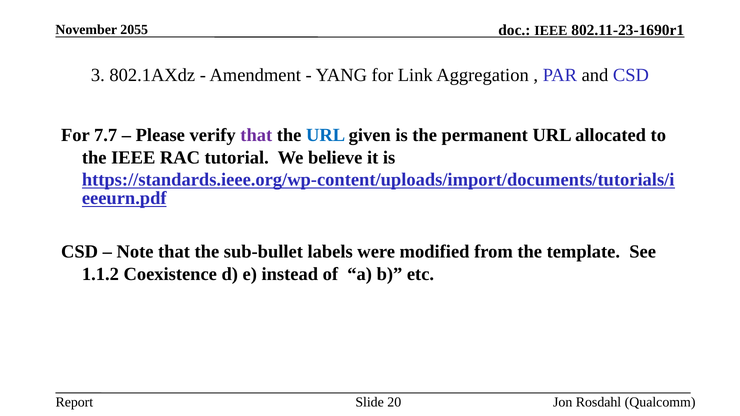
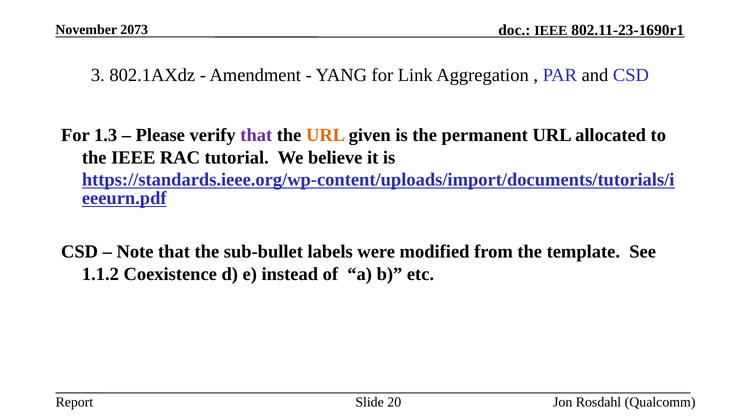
2055: 2055 -> 2073
7.7: 7.7 -> 1.3
URL at (326, 135) colour: blue -> orange
